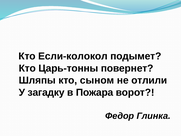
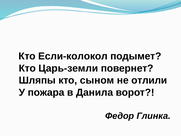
Царь-тонны: Царь-тонны -> Царь-земли
загадку: загадку -> пожара
Пожара: Пожара -> Данила
